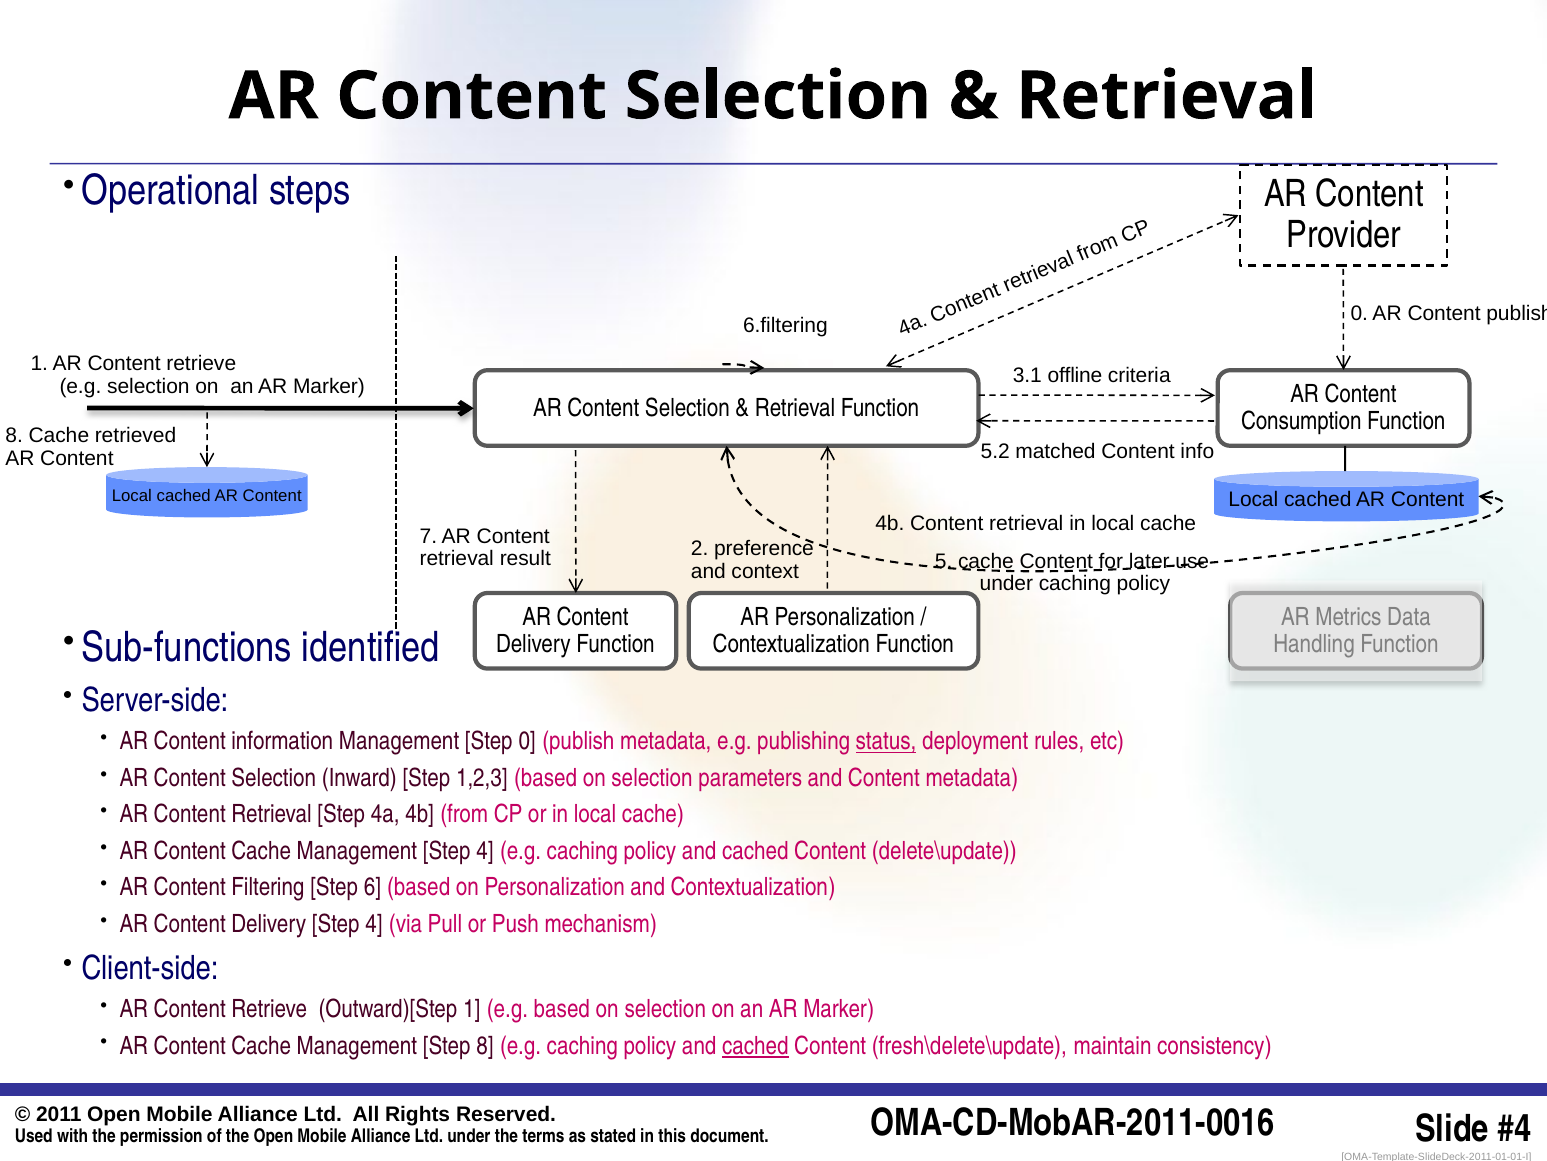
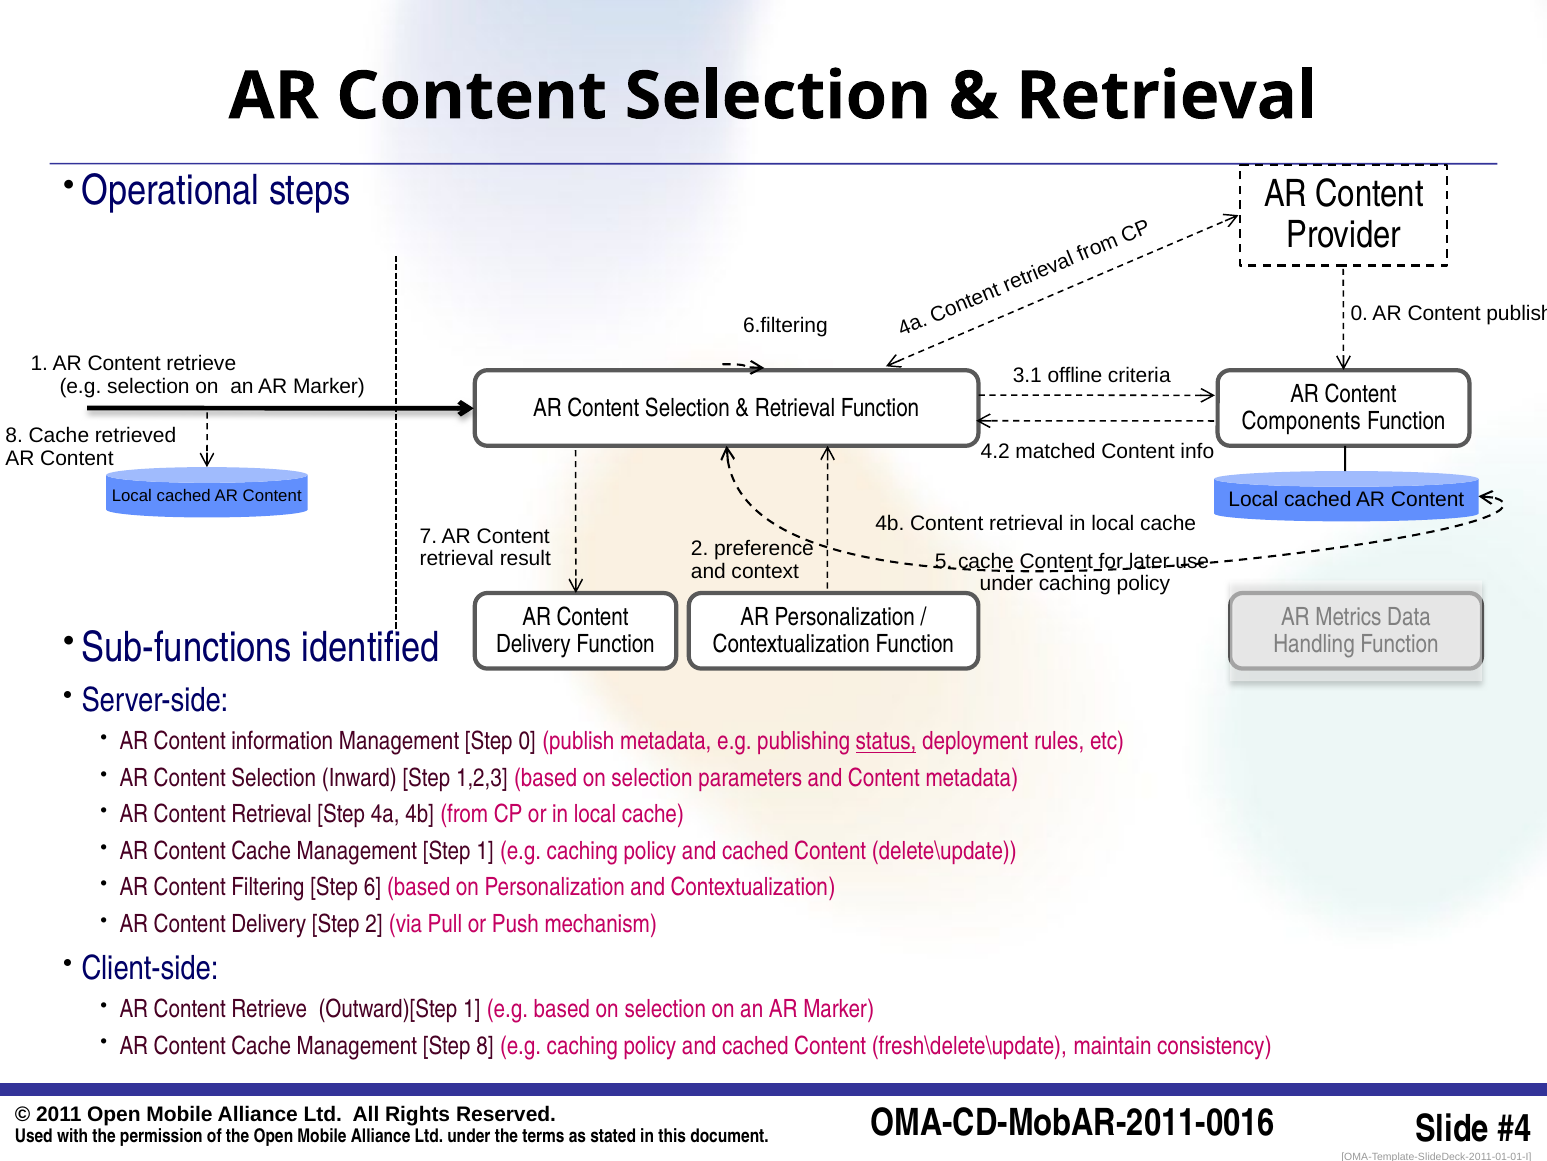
Consumption: Consumption -> Components
5.2: 5.2 -> 4.2
Management Step 4: 4 -> 1
Delivery Step 4: 4 -> 2
cached at (755, 1045) underline: present -> none
